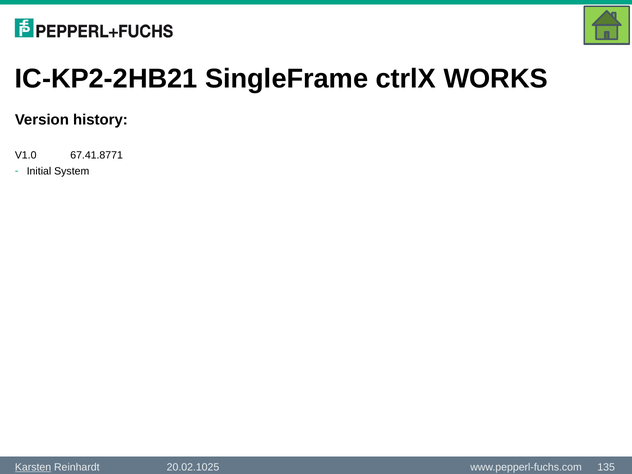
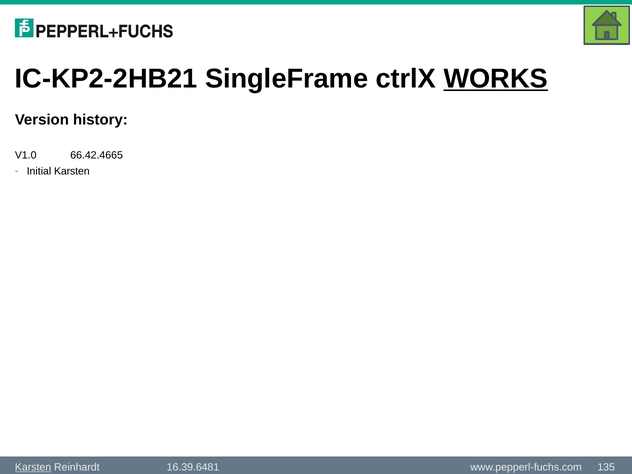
WORKS underline: none -> present
67.41.8771: 67.41.8771 -> 66.42.4665
Initial System: System -> Karsten
20.02.1025: 20.02.1025 -> 16.39.6481
